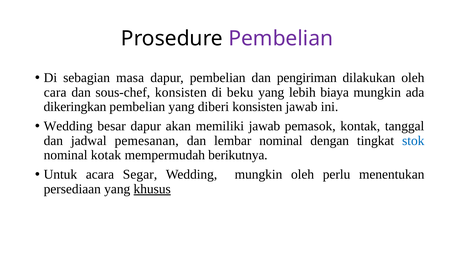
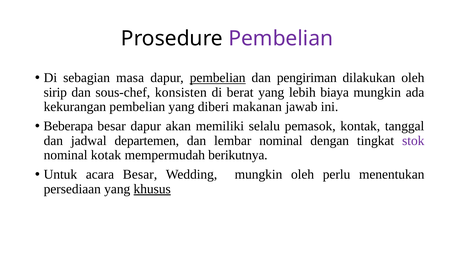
pembelian at (218, 78) underline: none -> present
cara: cara -> sirip
beku: beku -> berat
dikeringkan: dikeringkan -> kekurangan
diberi konsisten: konsisten -> makanan
Wedding at (68, 126): Wedding -> Beberapa
memiliki jawab: jawab -> selalu
pemesanan: pemesanan -> departemen
stok colour: blue -> purple
acara Segar: Segar -> Besar
